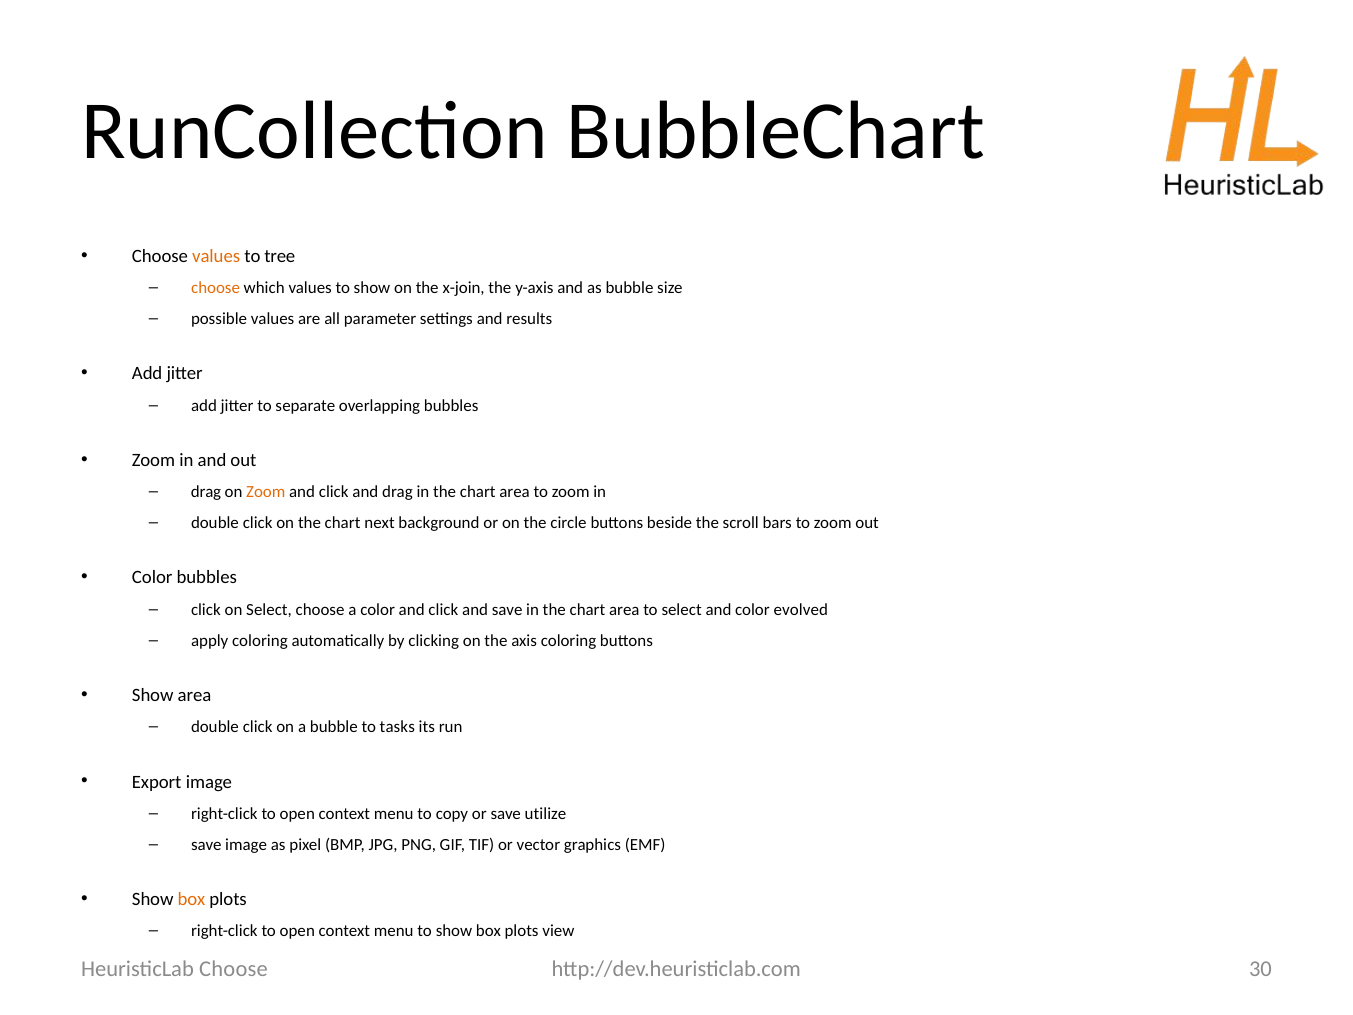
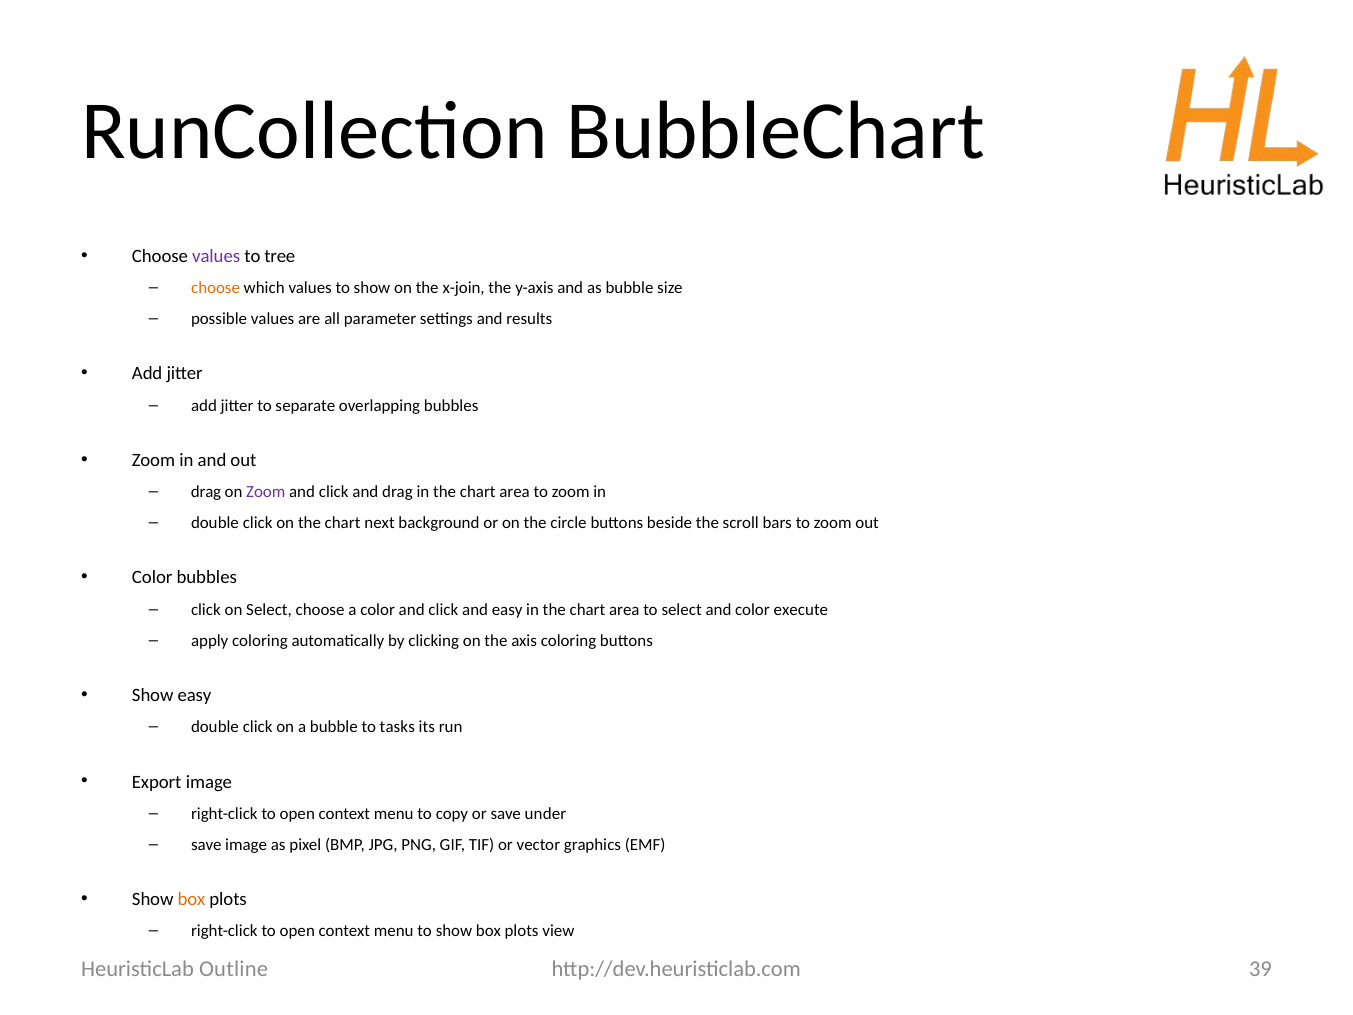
values at (216, 256) colour: orange -> purple
Zoom at (266, 492) colour: orange -> purple
and save: save -> easy
evolved: evolved -> execute
Show area: area -> easy
utilize: utilize -> under
30: 30 -> 39
HeuristicLab Choose: Choose -> Outline
